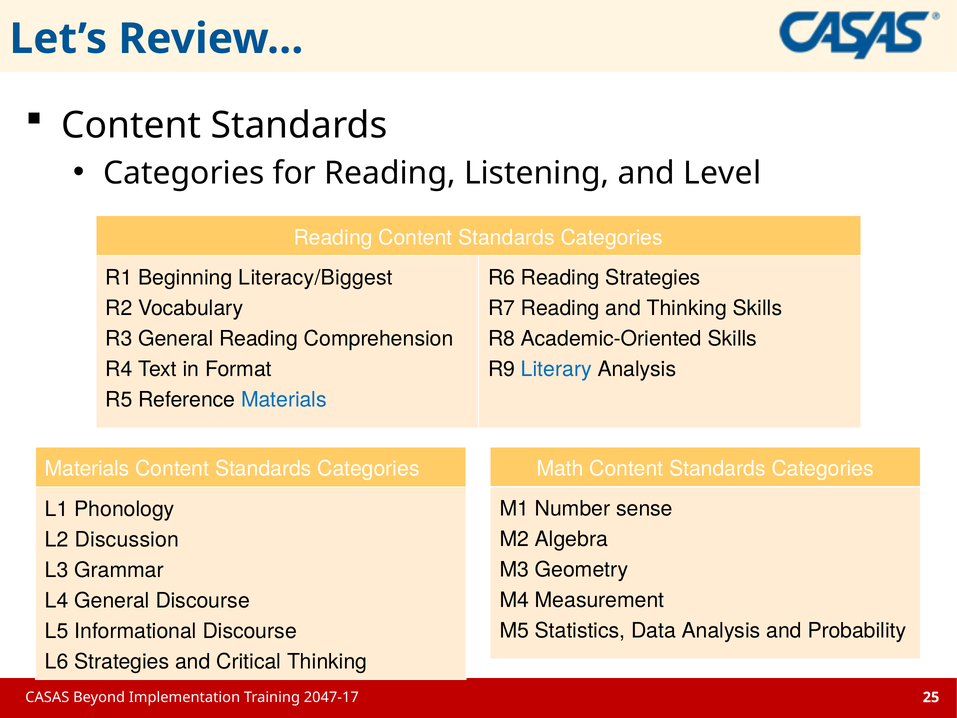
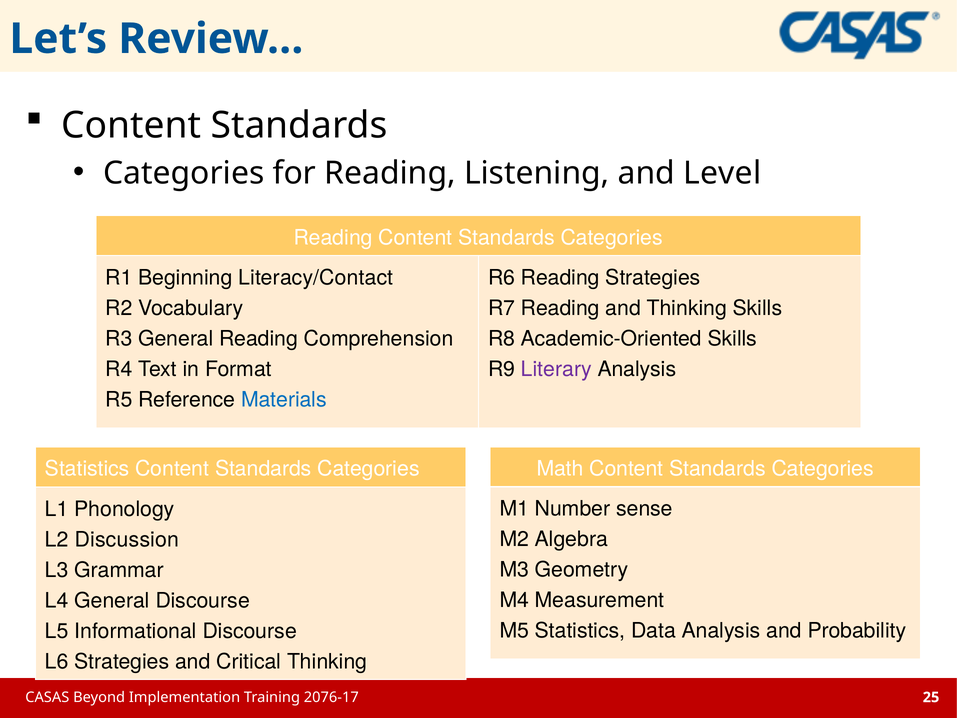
Literacy/Biggest: Literacy/Biggest -> Literacy/Contact
Literary colour: blue -> purple
Materials at (87, 469): Materials -> Statistics
2047-17: 2047-17 -> 2076-17
